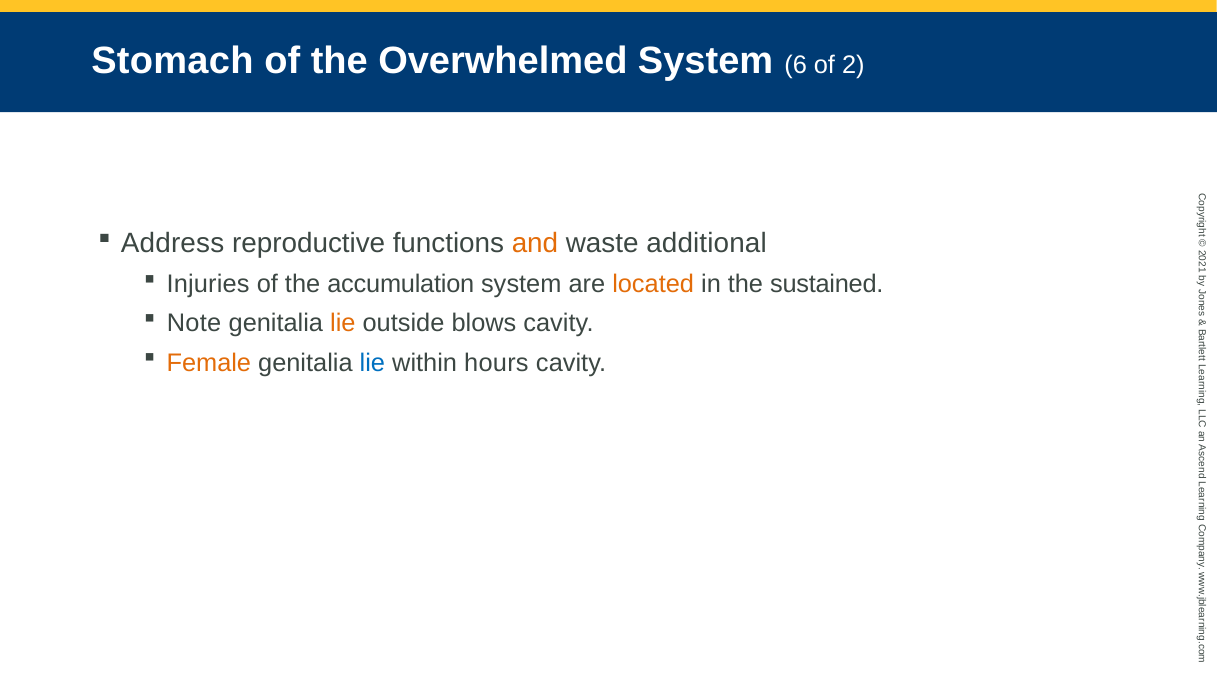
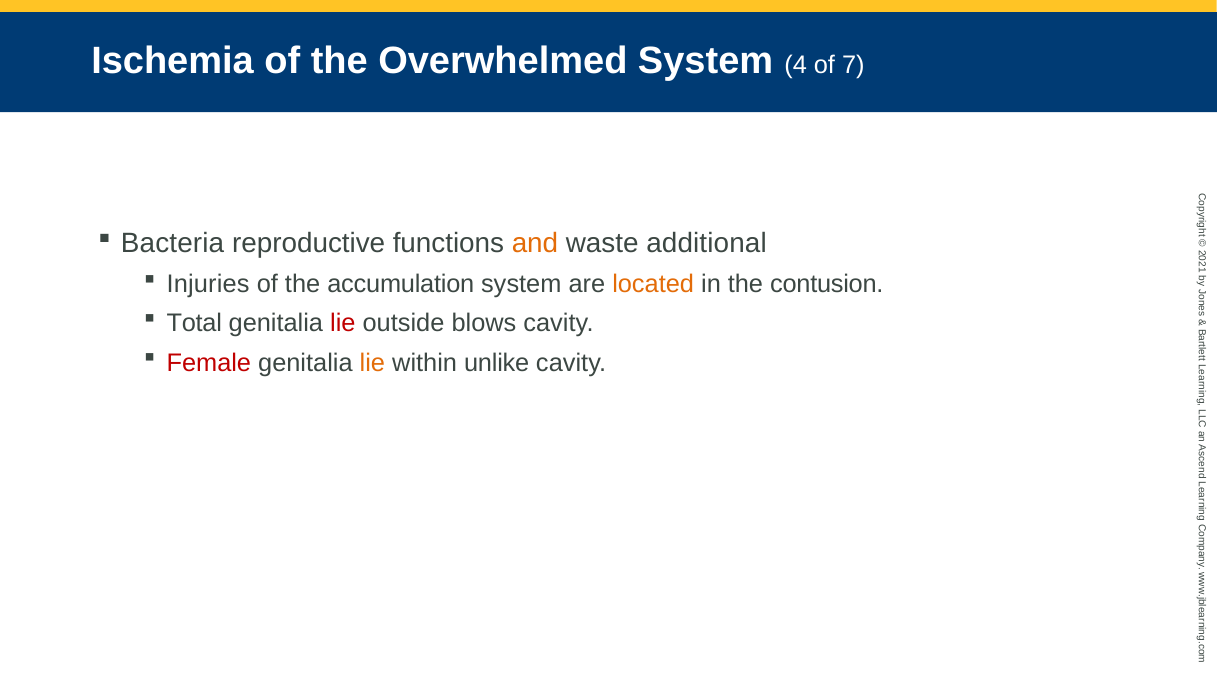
Stomach: Stomach -> Ischemia
6: 6 -> 4
of 2: 2 -> 7
Address: Address -> Bacteria
sustained: sustained -> contusion
Note: Note -> Total
lie at (343, 323) colour: orange -> red
Female colour: orange -> red
lie at (372, 362) colour: blue -> orange
hours: hours -> unlike
